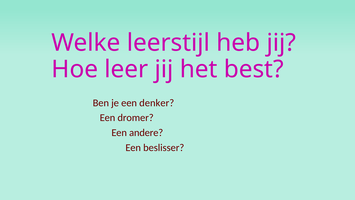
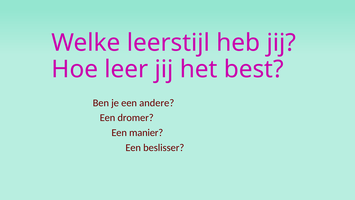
denker: denker -> andere
andere: andere -> manier
